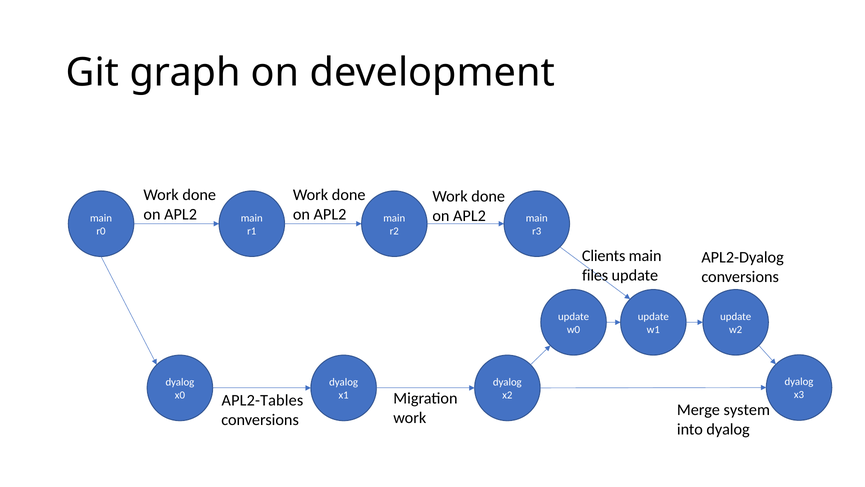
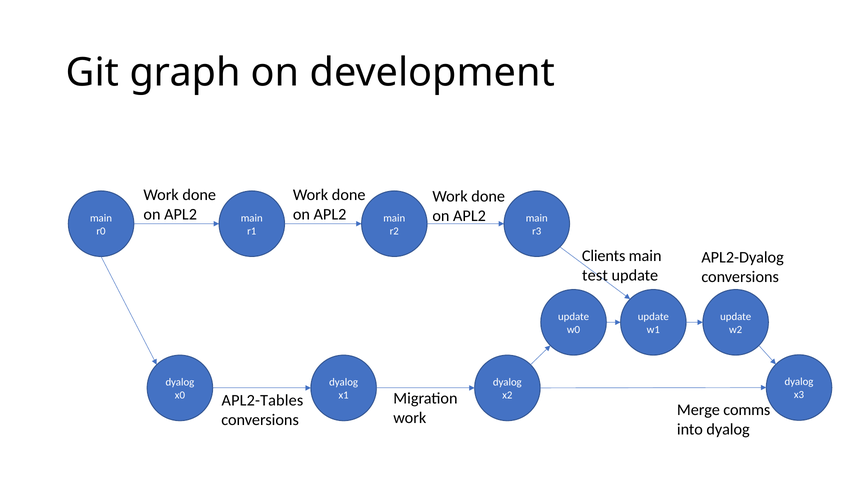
files: files -> test
system: system -> comms
